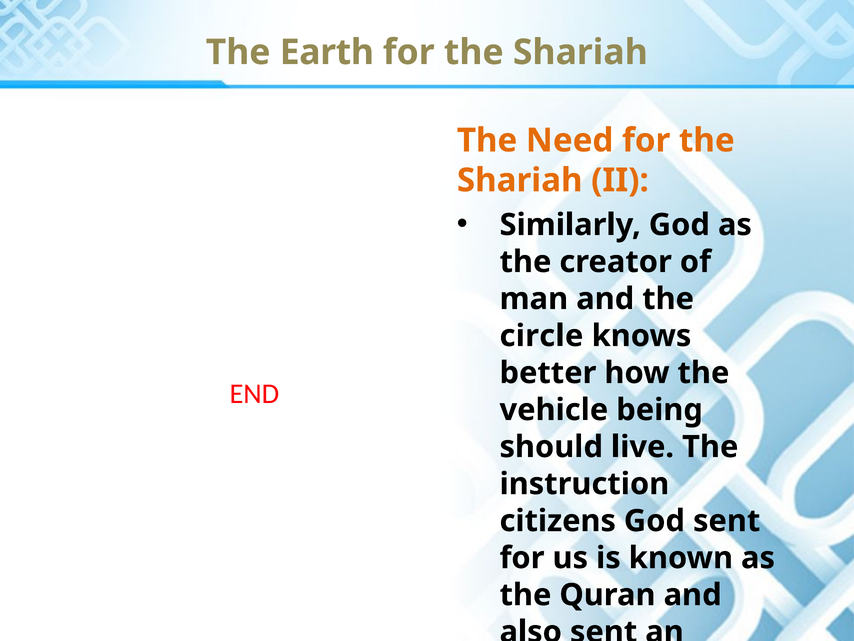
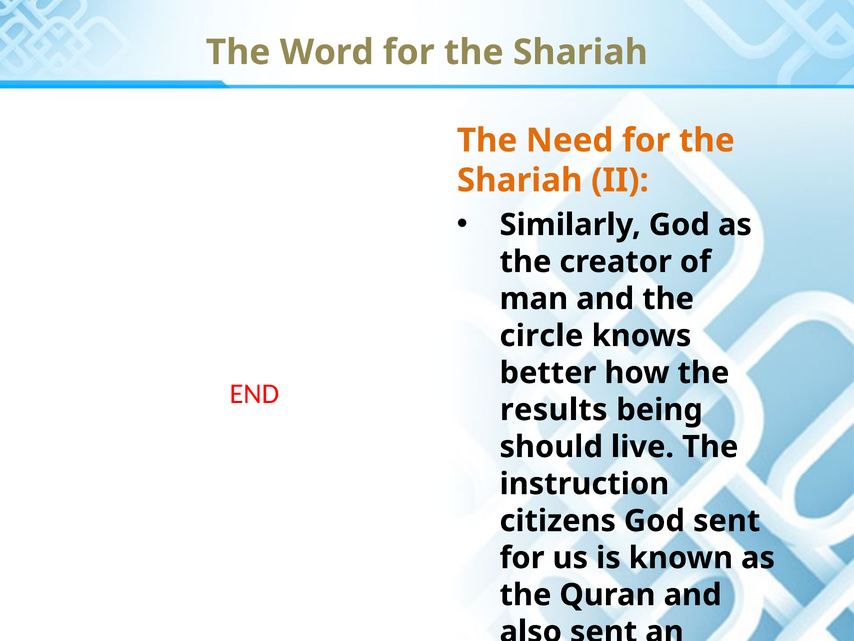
Earth: Earth -> Word
vehicle: vehicle -> results
